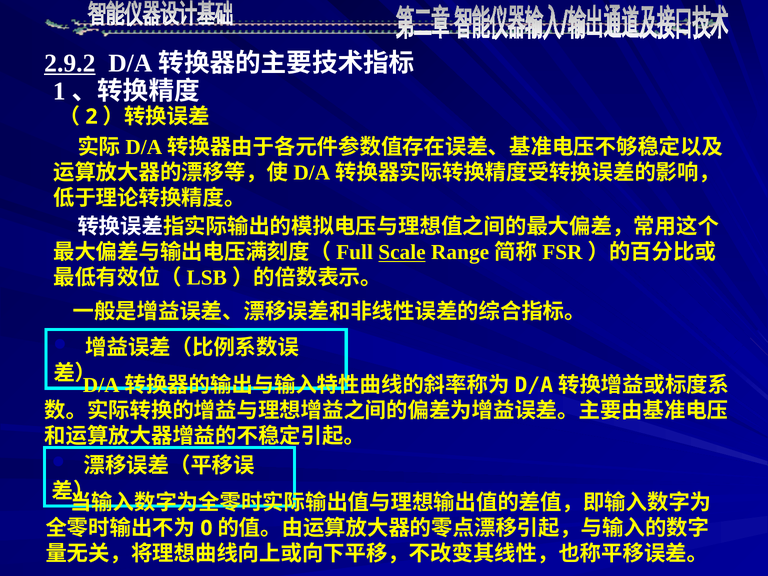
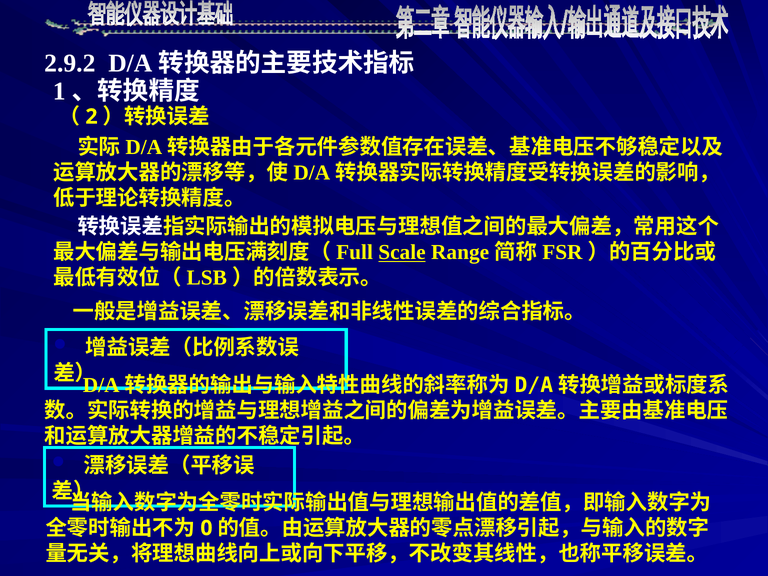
2.9.2 underline: present -> none
